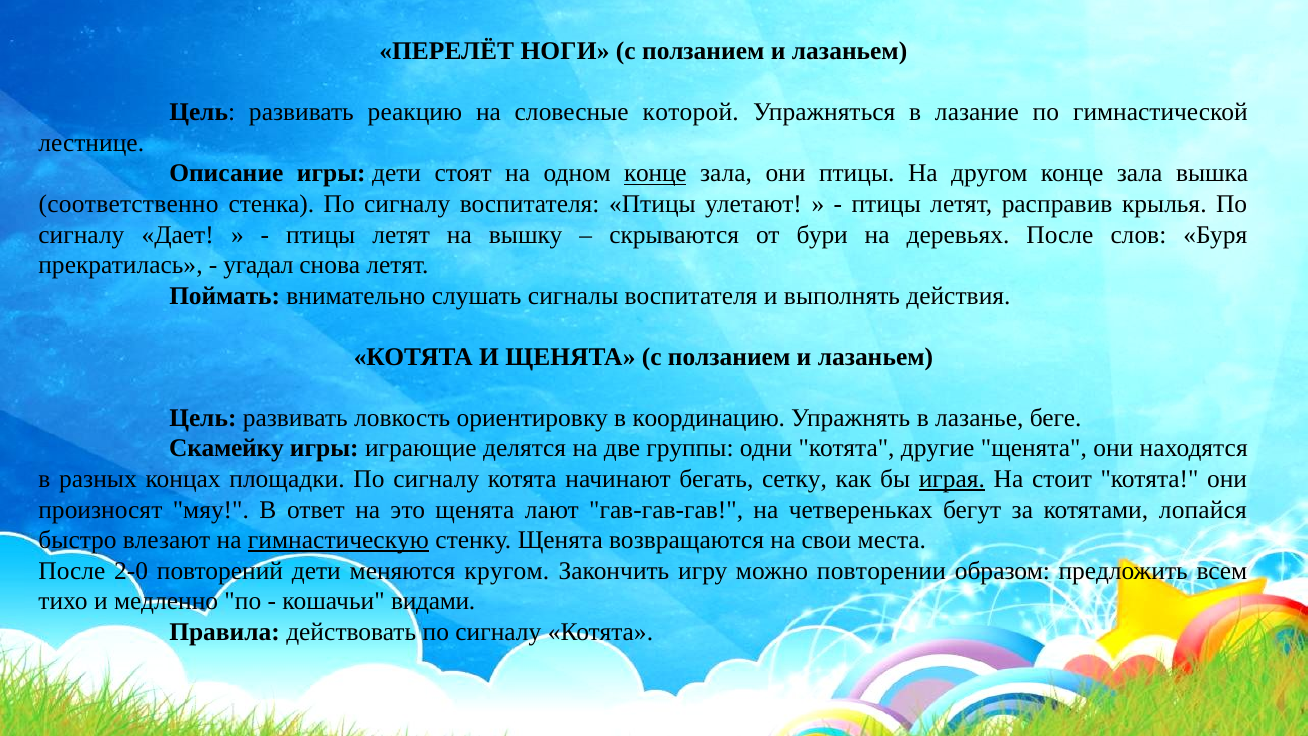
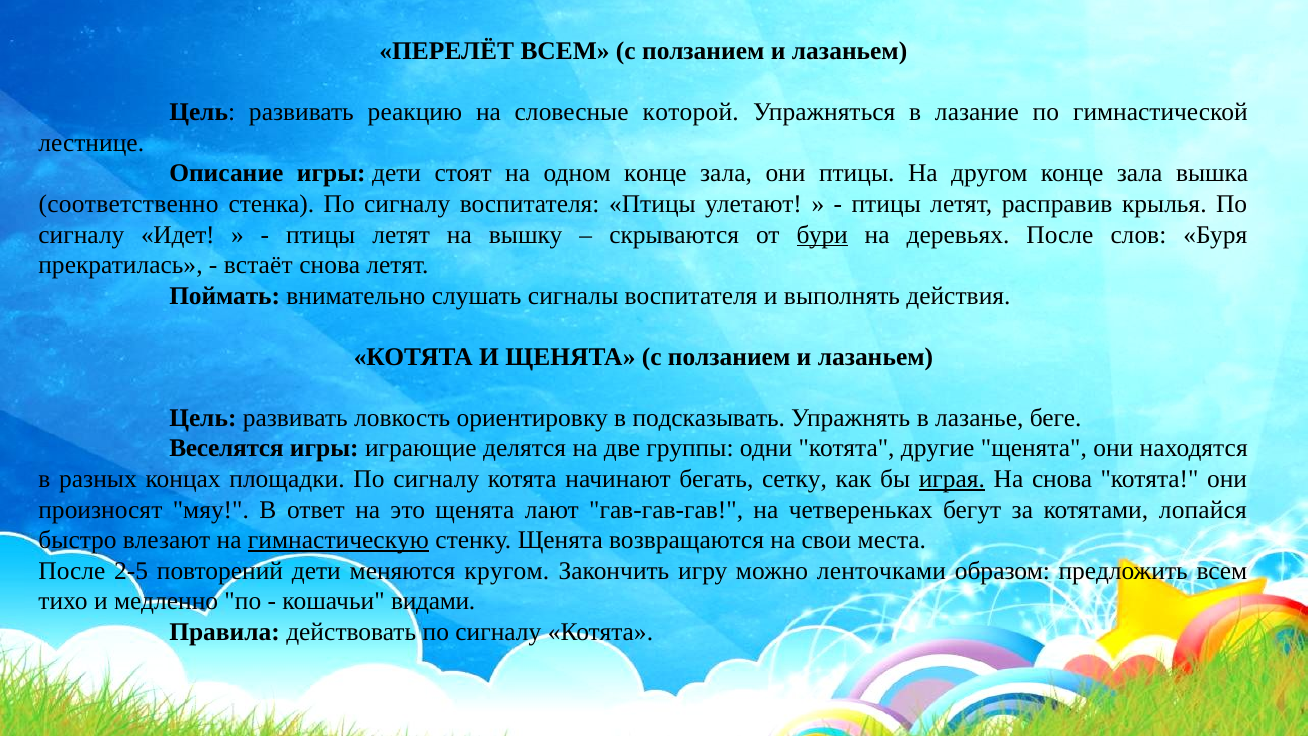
ПЕРЕЛЁТ НОГИ: НОГИ -> ВСЕМ
конце at (655, 174) underline: present -> none
Дает: Дает -> Идет
бури underline: none -> present
угадал: угадал -> встаёт
координацию: координацию -> подсказывать
Скамейку: Скамейку -> Веселятся
На стоит: стоит -> снова
2-0: 2-0 -> 2-5
повторении: повторении -> ленточками
